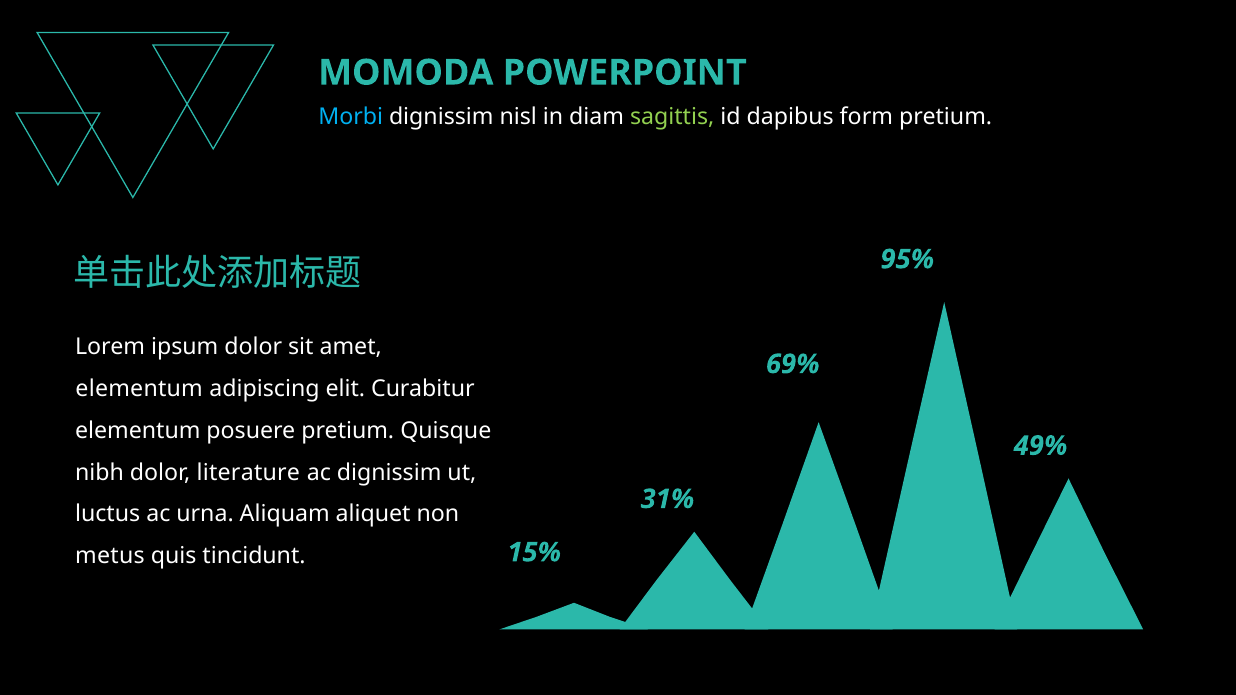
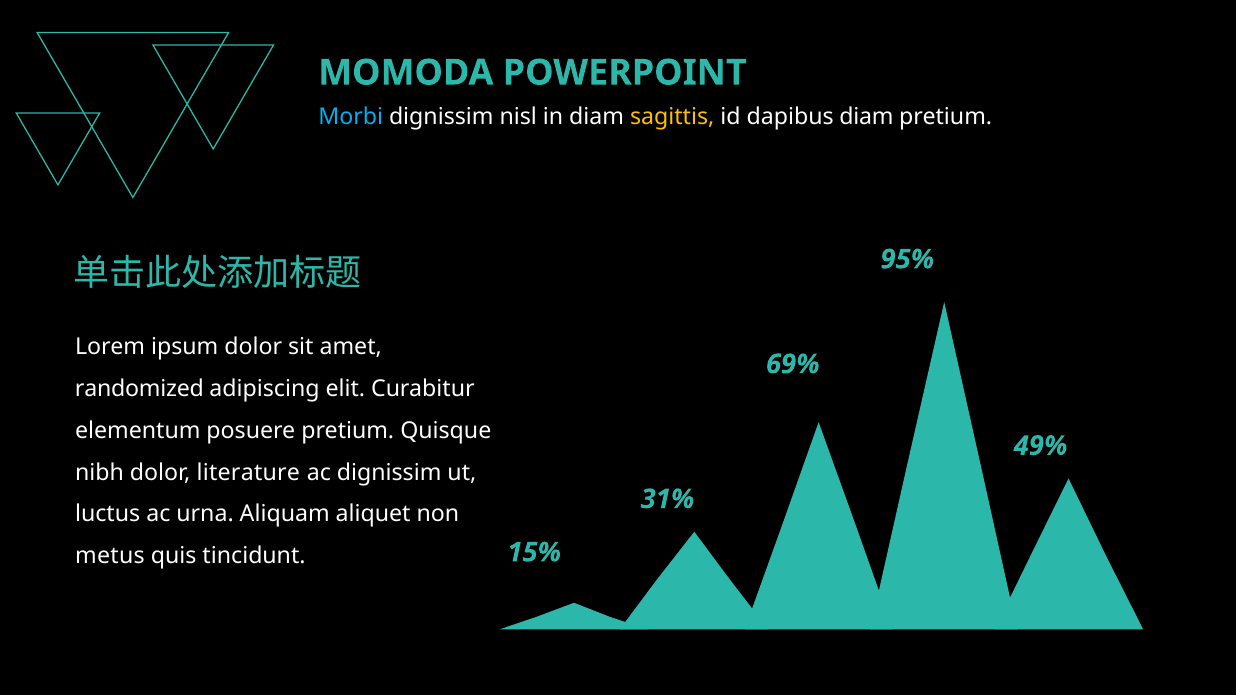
sagittis colour: light green -> yellow
dapibus form: form -> diam
elementum at (139, 389): elementum -> randomized
